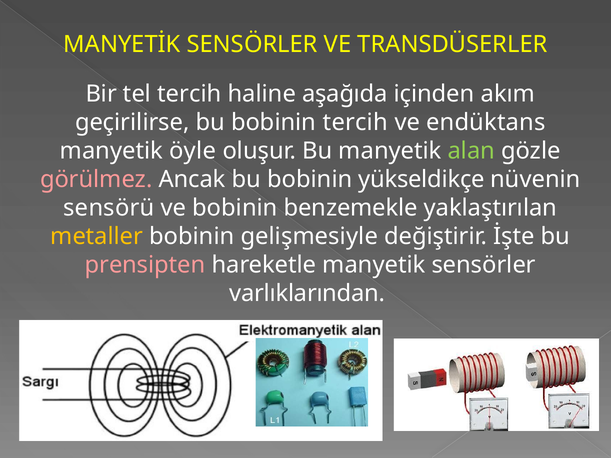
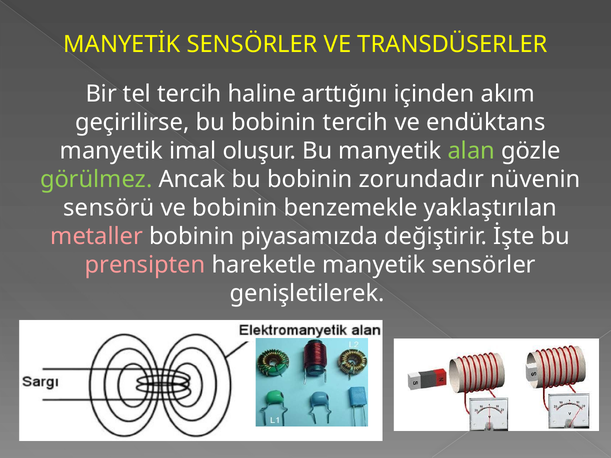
aşağıda: aşağıda -> arttığını
öyle: öyle -> imal
görülmez colour: pink -> light green
yükseldikçe: yükseldikçe -> zorundadır
metaller colour: yellow -> pink
gelişmesiyle: gelişmesiyle -> piyasamızda
varlıklarından: varlıklarından -> genişletilerek
